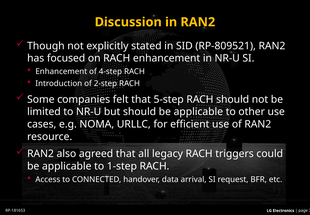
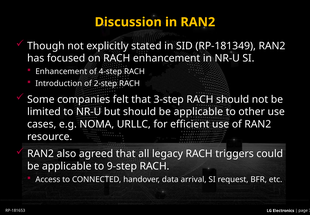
RP-809521: RP-809521 -> RP-181349
5-step: 5-step -> 3-step
1-step: 1-step -> 9-step
